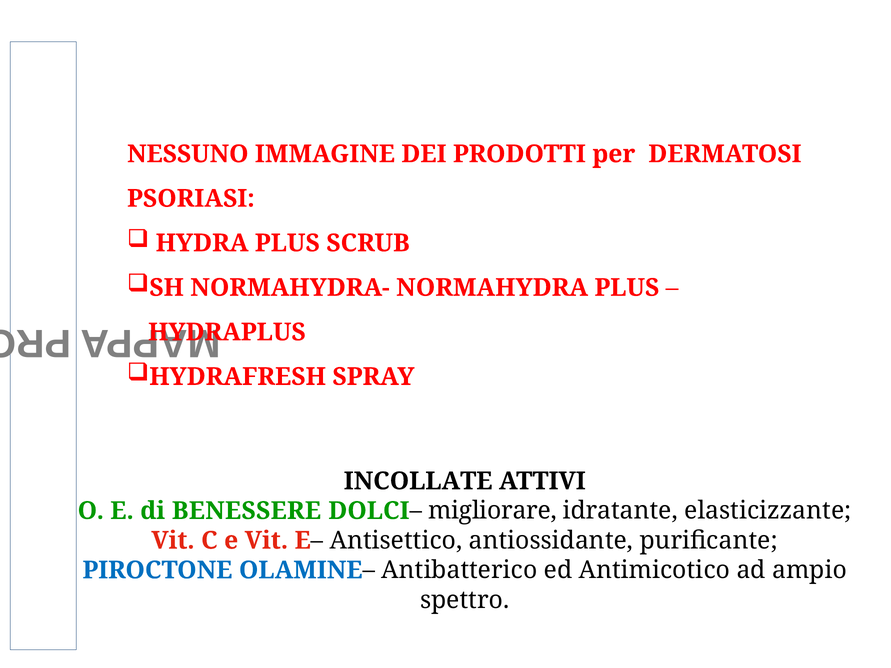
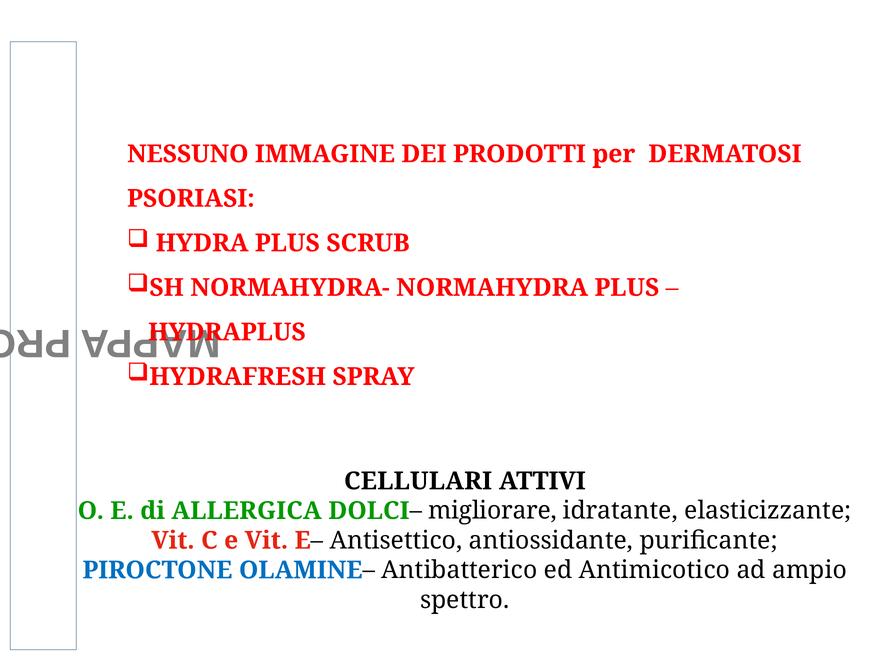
INCOLLATE: INCOLLATE -> CELLULARI
BENESSERE: BENESSERE -> ALLERGICA
